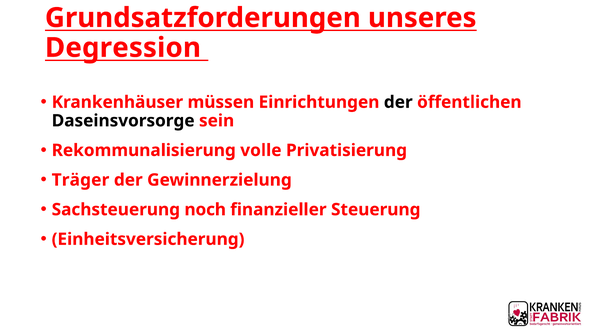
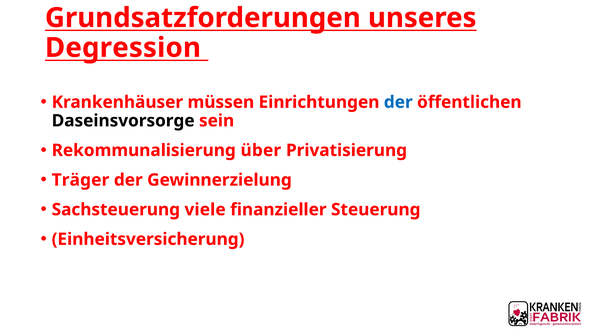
der at (398, 102) colour: black -> blue
volle: volle -> über
noch: noch -> viele
